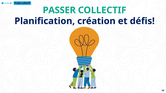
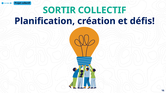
PASSER: PASSER -> SORTIR
